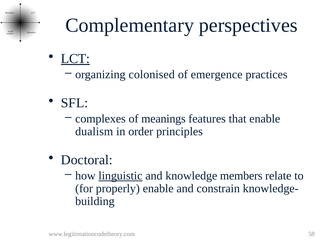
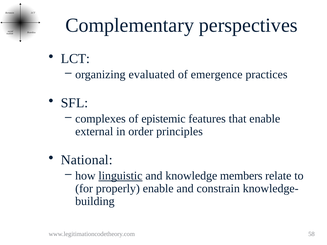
LCT underline: present -> none
colonised: colonised -> evaluated
meanings: meanings -> epistemic
dualism: dualism -> external
Doctoral: Doctoral -> National
